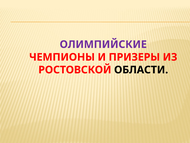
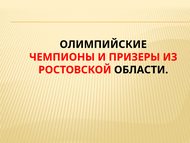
ОЛИМПИЙСКИЕ colour: purple -> black
